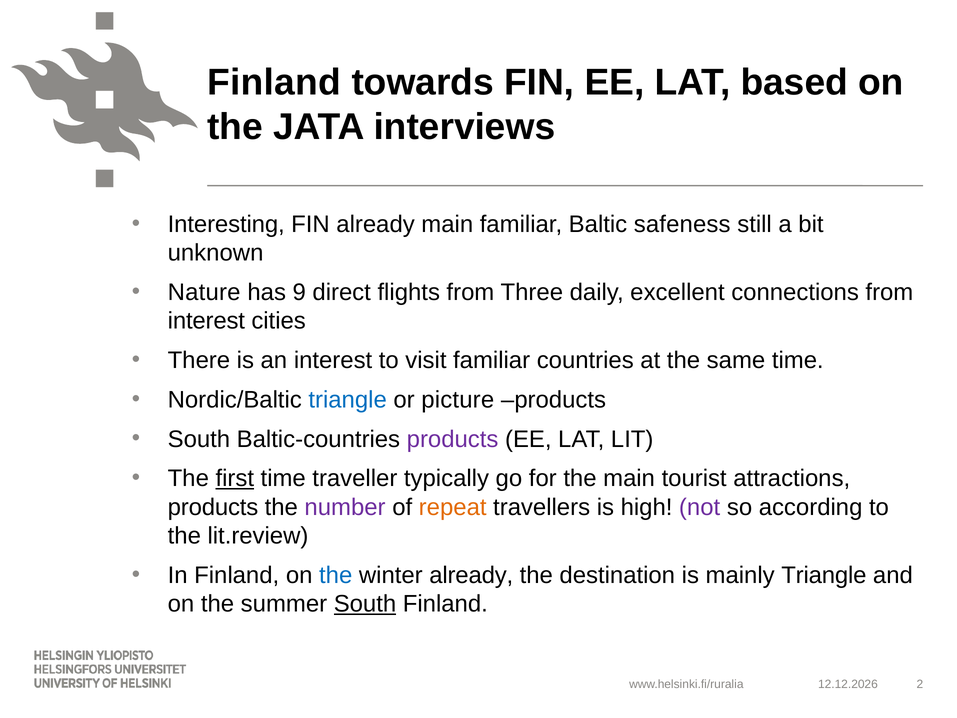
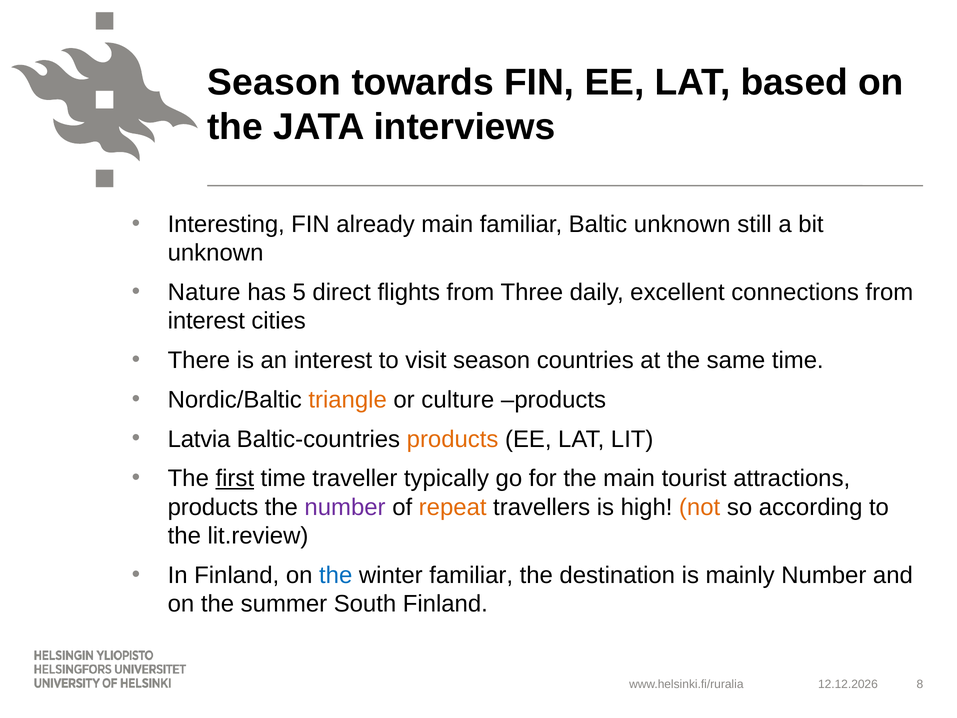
Finland at (274, 82): Finland -> Season
Baltic safeness: safeness -> unknown
9: 9 -> 5
visit familiar: familiar -> season
triangle at (348, 400) colour: blue -> orange
picture: picture -> culture
South at (199, 439): South -> Latvia
products at (453, 439) colour: purple -> orange
not colour: purple -> orange
winter already: already -> familiar
mainly Triangle: Triangle -> Number
South at (365, 604) underline: present -> none
2: 2 -> 8
